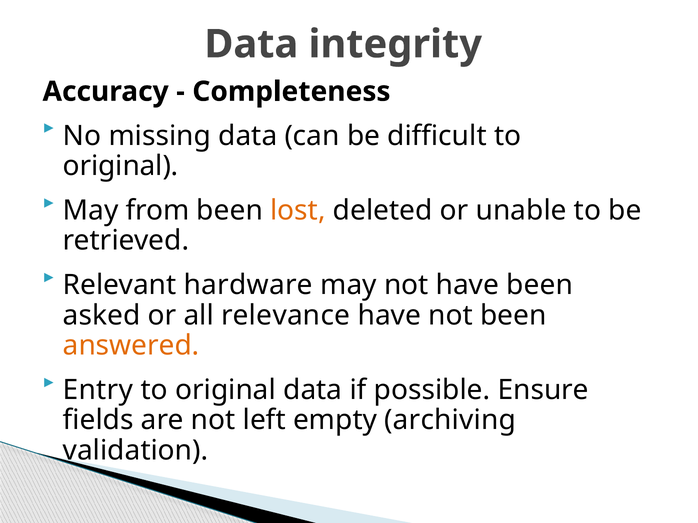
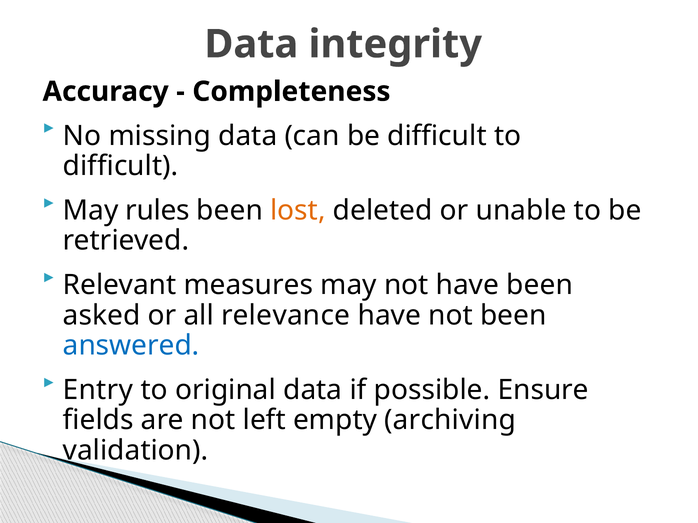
original at (121, 166): original -> difficult
from: from -> rules
hardware: hardware -> measures
answered colour: orange -> blue
